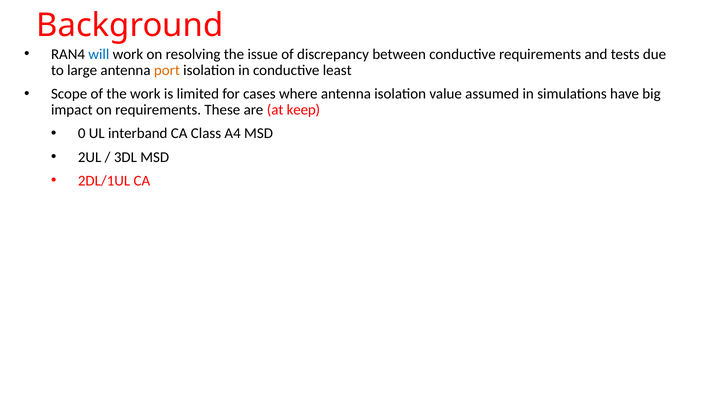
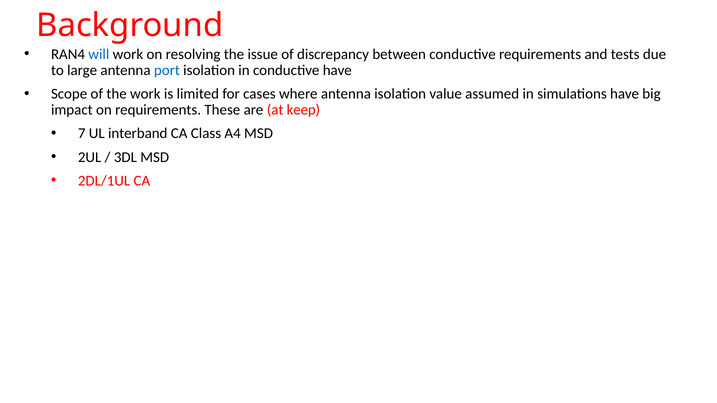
port colour: orange -> blue
conductive least: least -> have
0: 0 -> 7
